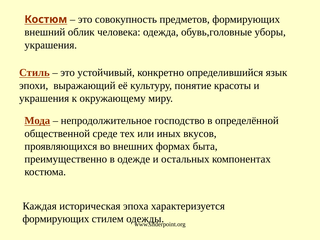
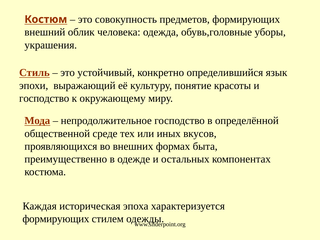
украшения at (44, 98): украшения -> господство
